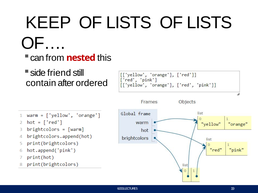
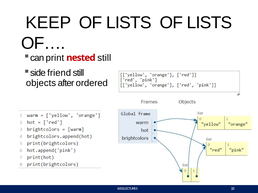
from: from -> print
nested this: this -> still
contain: contain -> objects
